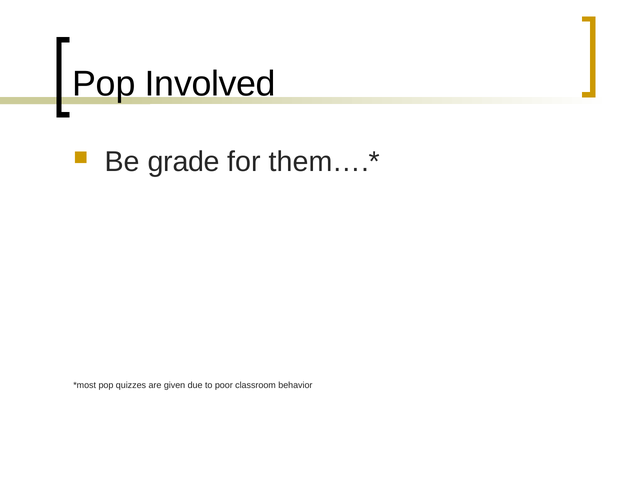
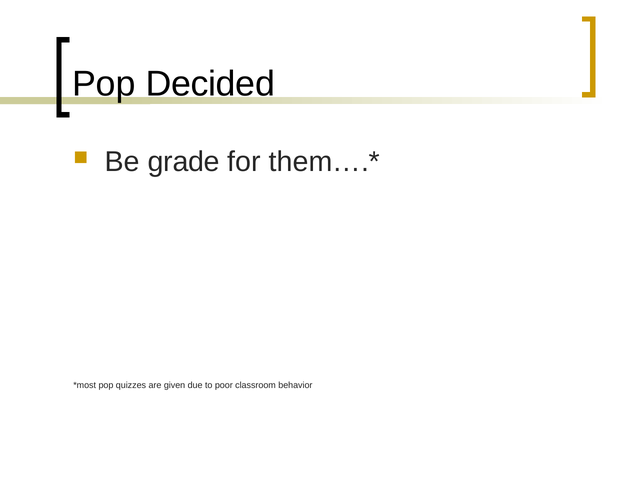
Involved: Involved -> Decided
